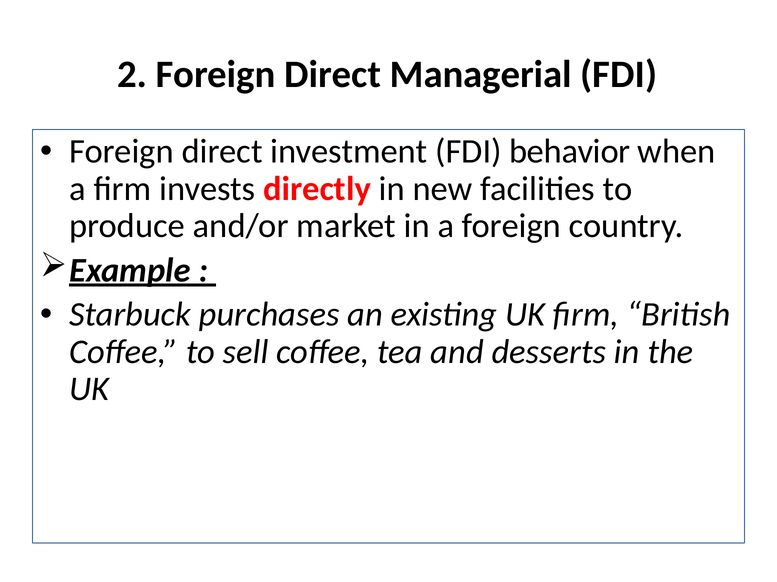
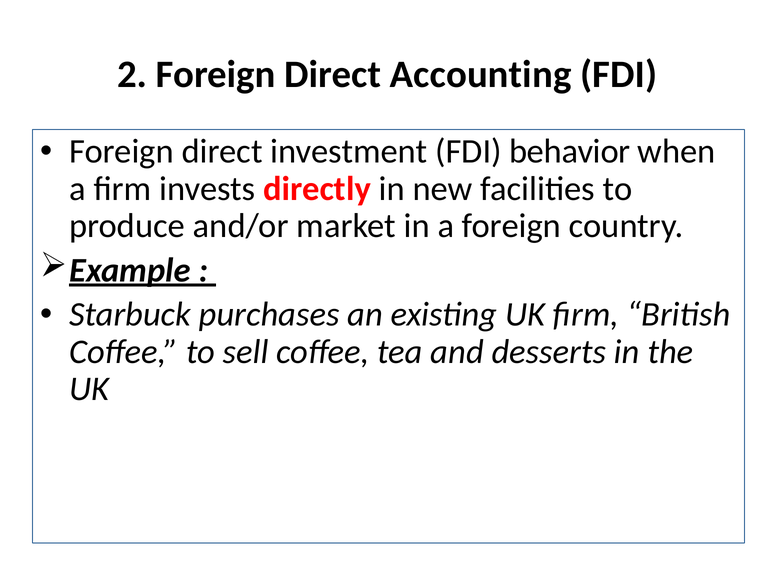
Managerial: Managerial -> Accounting
